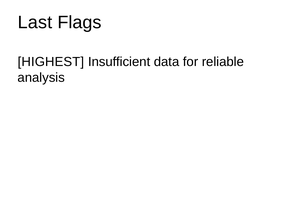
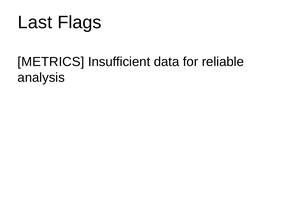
HIGHEST: HIGHEST -> METRICS
